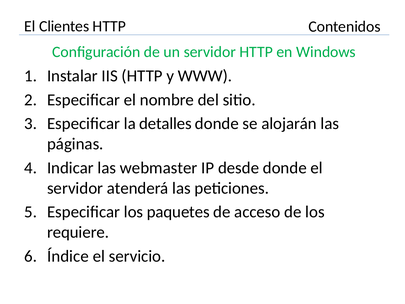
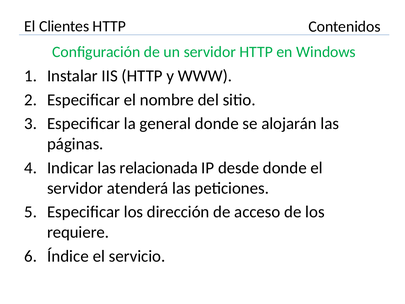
detalles: detalles -> general
webmaster: webmaster -> relacionada
paquetes: paquetes -> dirección
